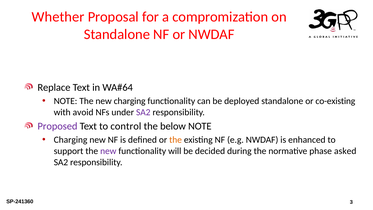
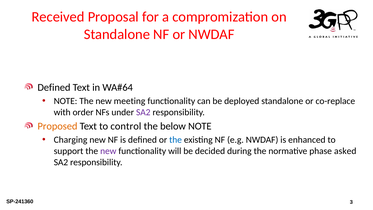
Whether: Whether -> Received
Replace at (54, 87): Replace -> Defined
new charging: charging -> meeting
co-existing: co-existing -> co-replace
avoid: avoid -> order
Proposed colour: purple -> orange
the at (176, 140) colour: orange -> blue
